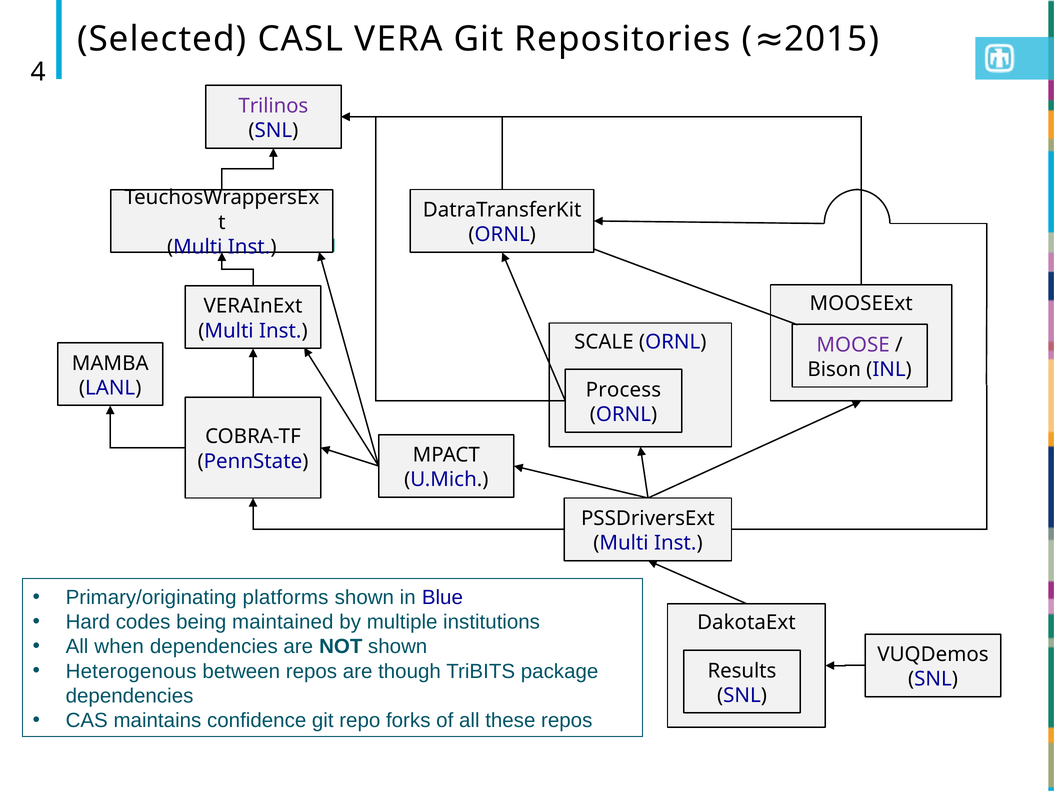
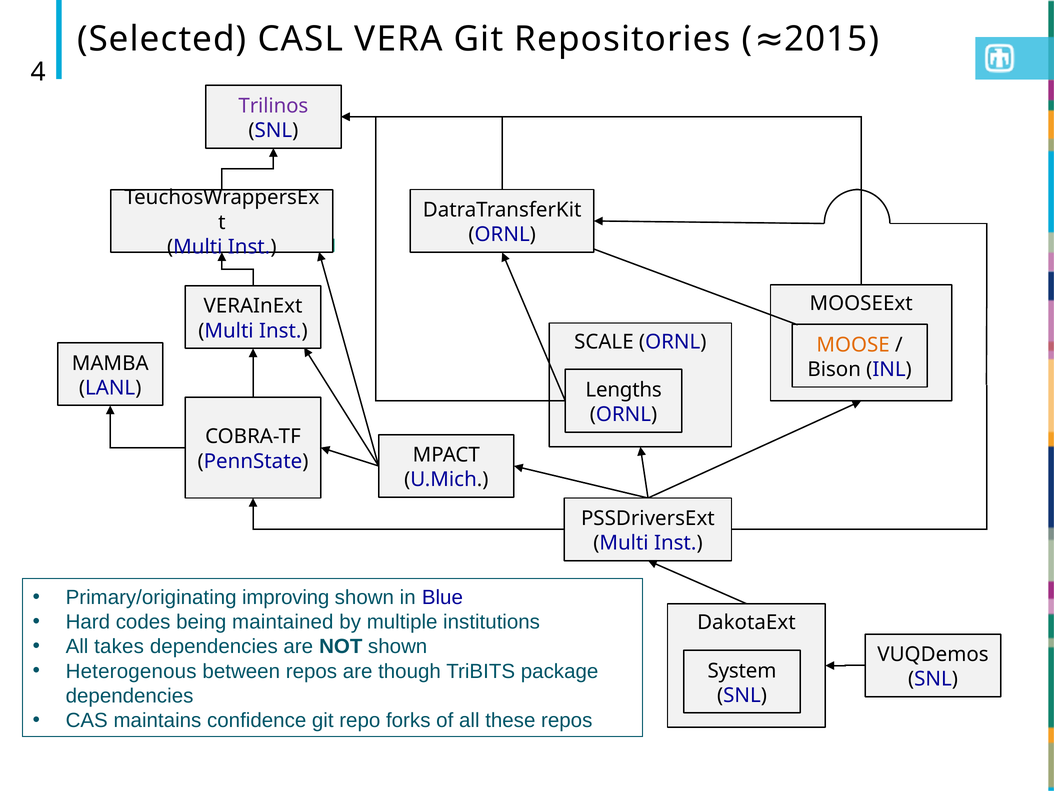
MOOSE colour: purple -> orange
Process: Process -> Lengths
platforms: platforms -> improving
when: when -> takes
Results: Results -> System
